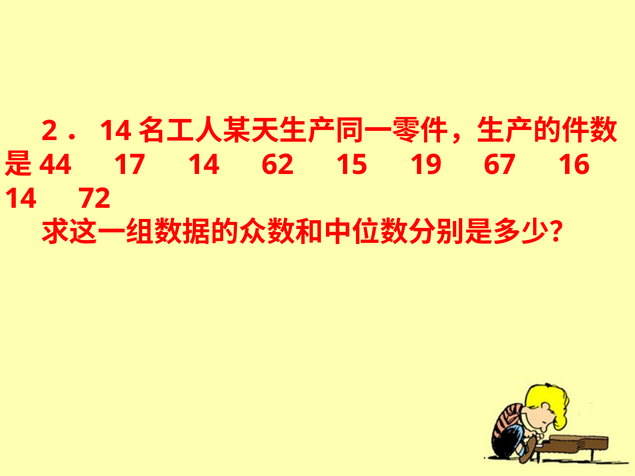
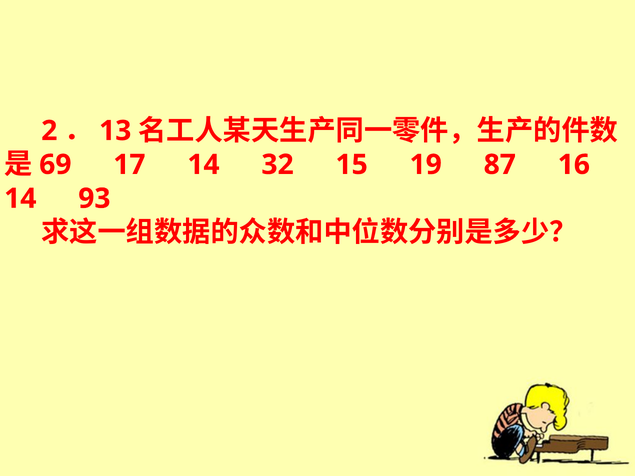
14 at (115, 131): 14 -> 13
44: 44 -> 69
62: 62 -> 32
67: 67 -> 87
72: 72 -> 93
